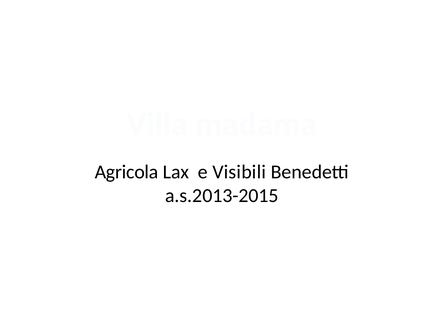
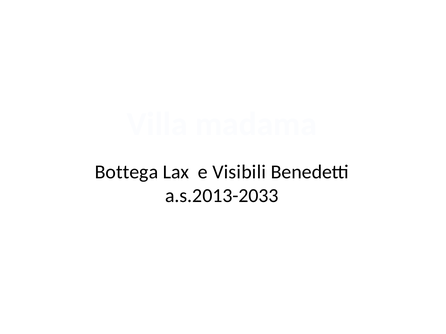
Agricola: Agricola -> Bottega
a.s.2013-2015: a.s.2013-2015 -> a.s.2013-2033
